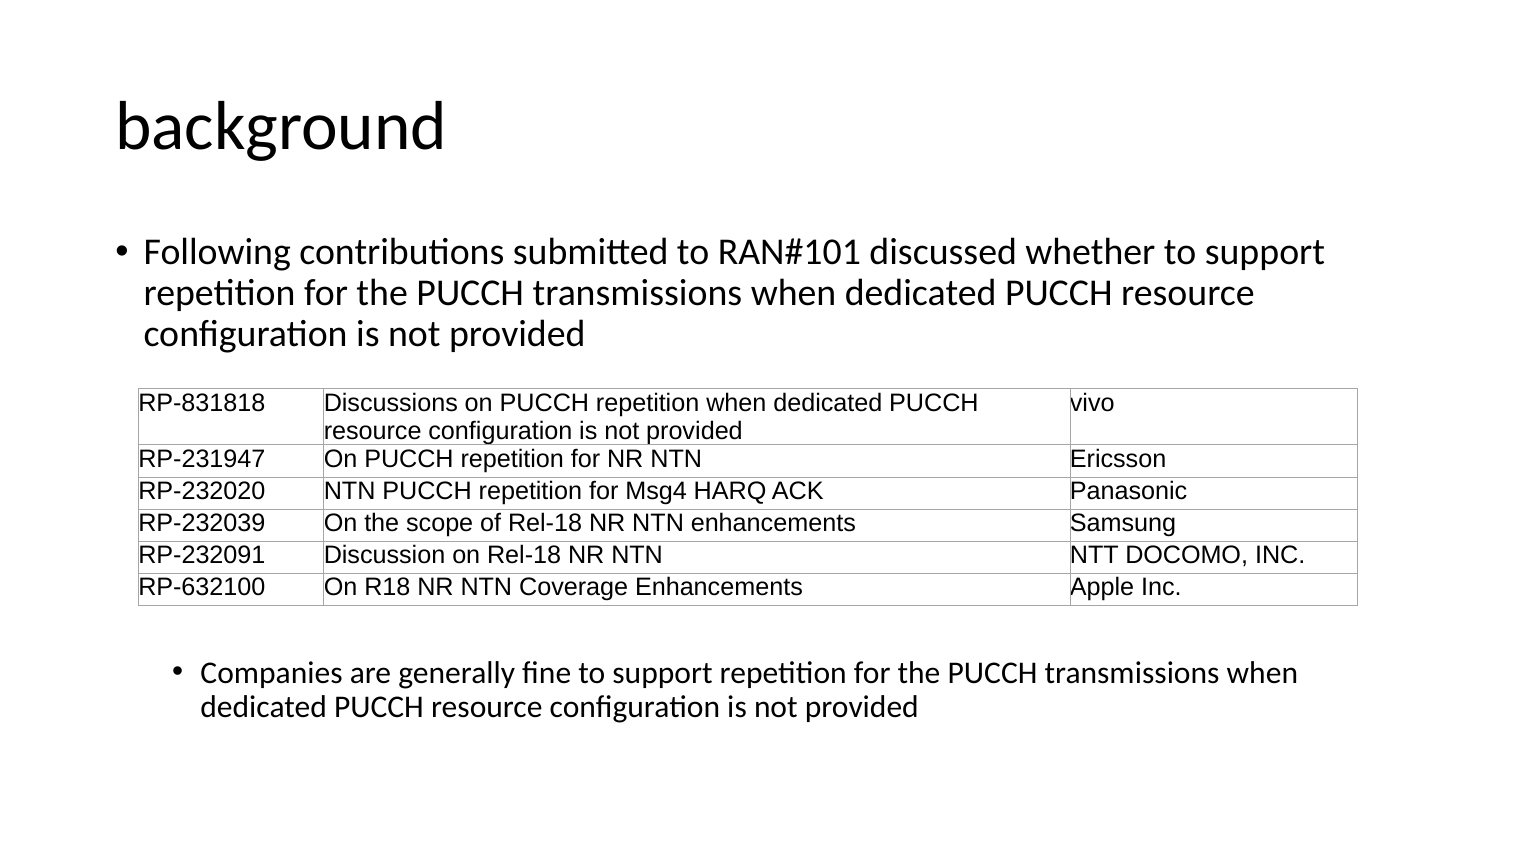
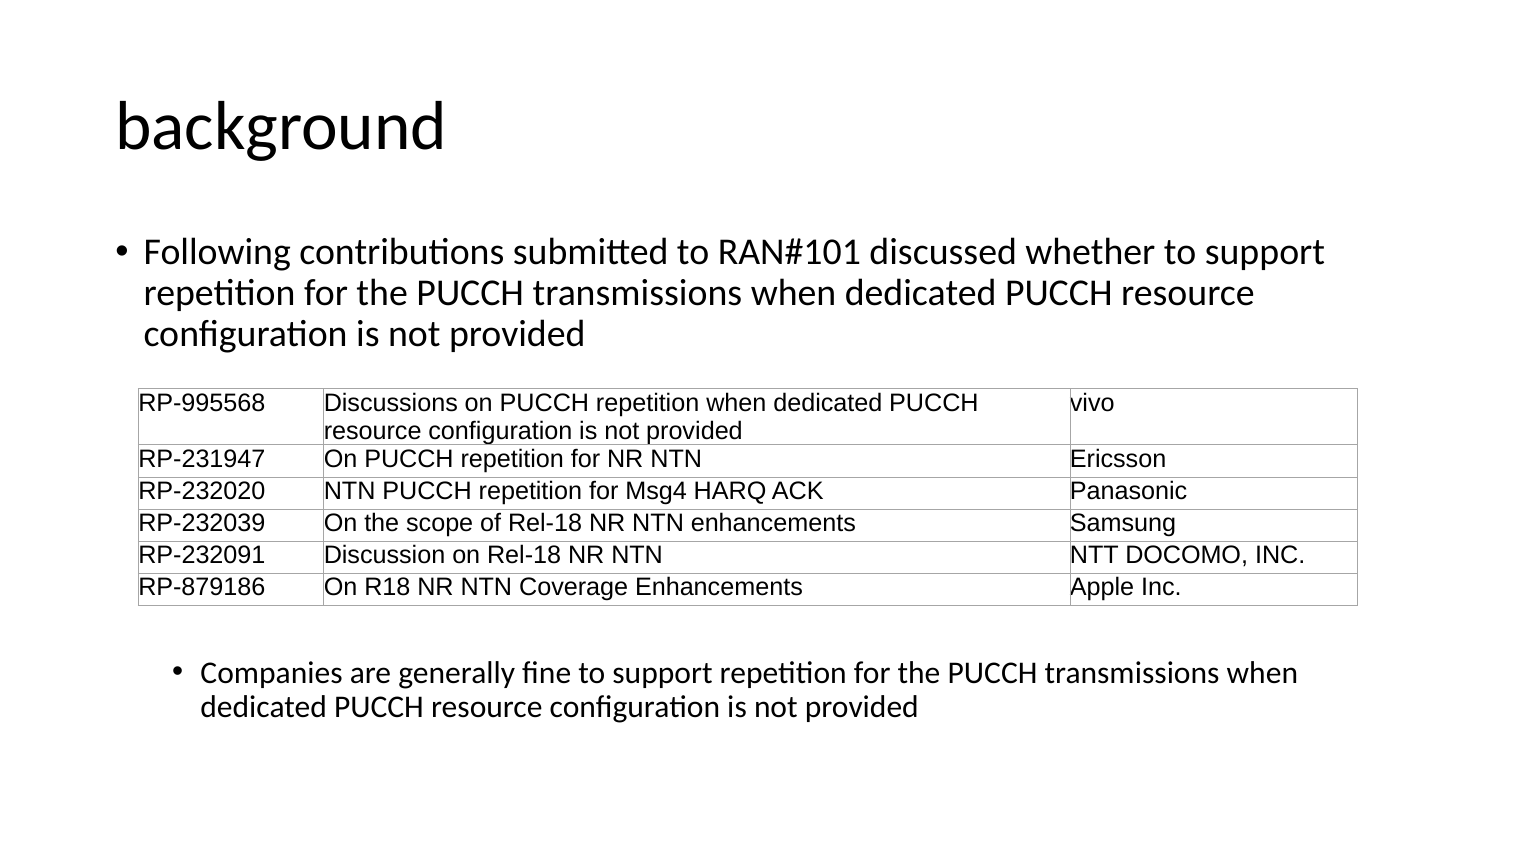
RP-831818: RP-831818 -> RP-995568
RP-632100: RP-632100 -> RP-879186
